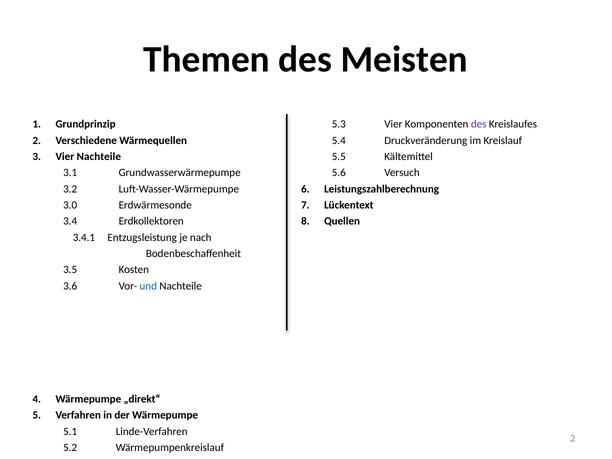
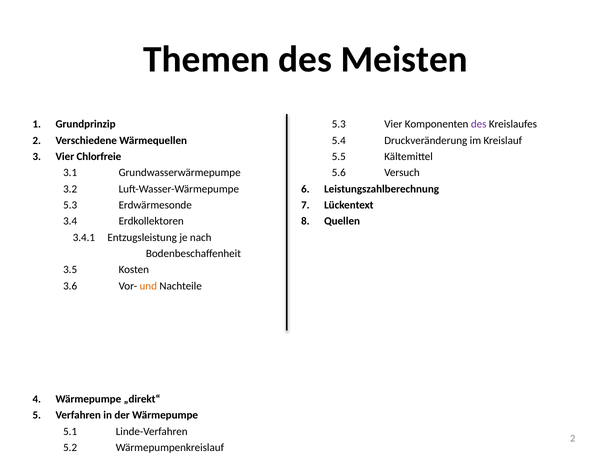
Vier Nachteile: Nachteile -> Chlorfreie
3.0 at (70, 205): 3.0 -> 5.3
und colour: blue -> orange
